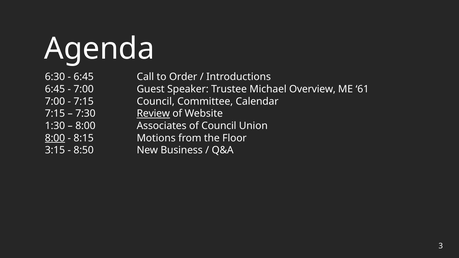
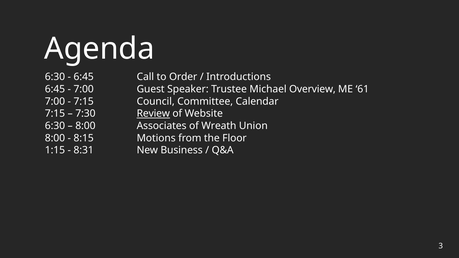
1:30 at (55, 126): 1:30 -> 6:30
of Council: Council -> Wreath
8:00 at (55, 138) underline: present -> none
3:15: 3:15 -> 1:15
8:50: 8:50 -> 8:31
